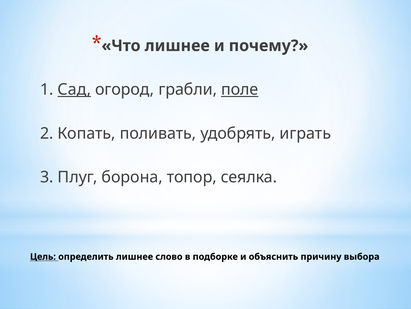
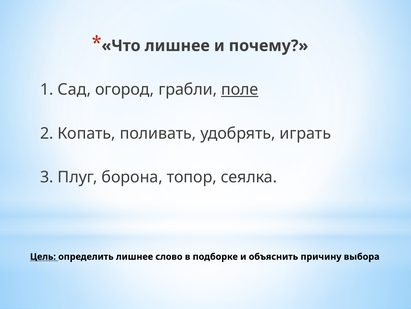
Сад underline: present -> none
